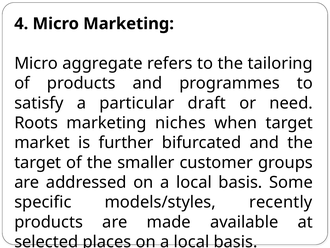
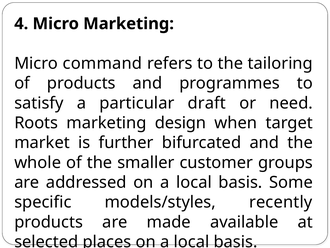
aggregate: aggregate -> command
niches: niches -> design
target at (38, 162): target -> whole
